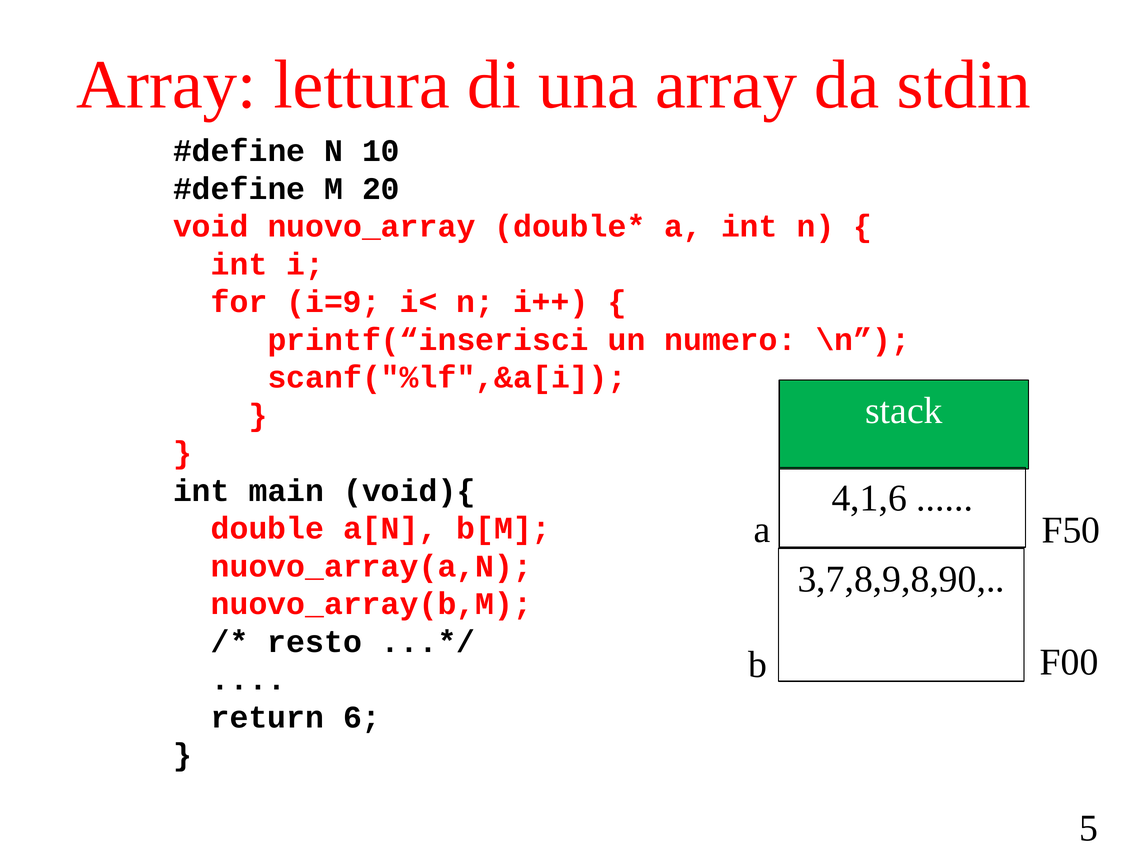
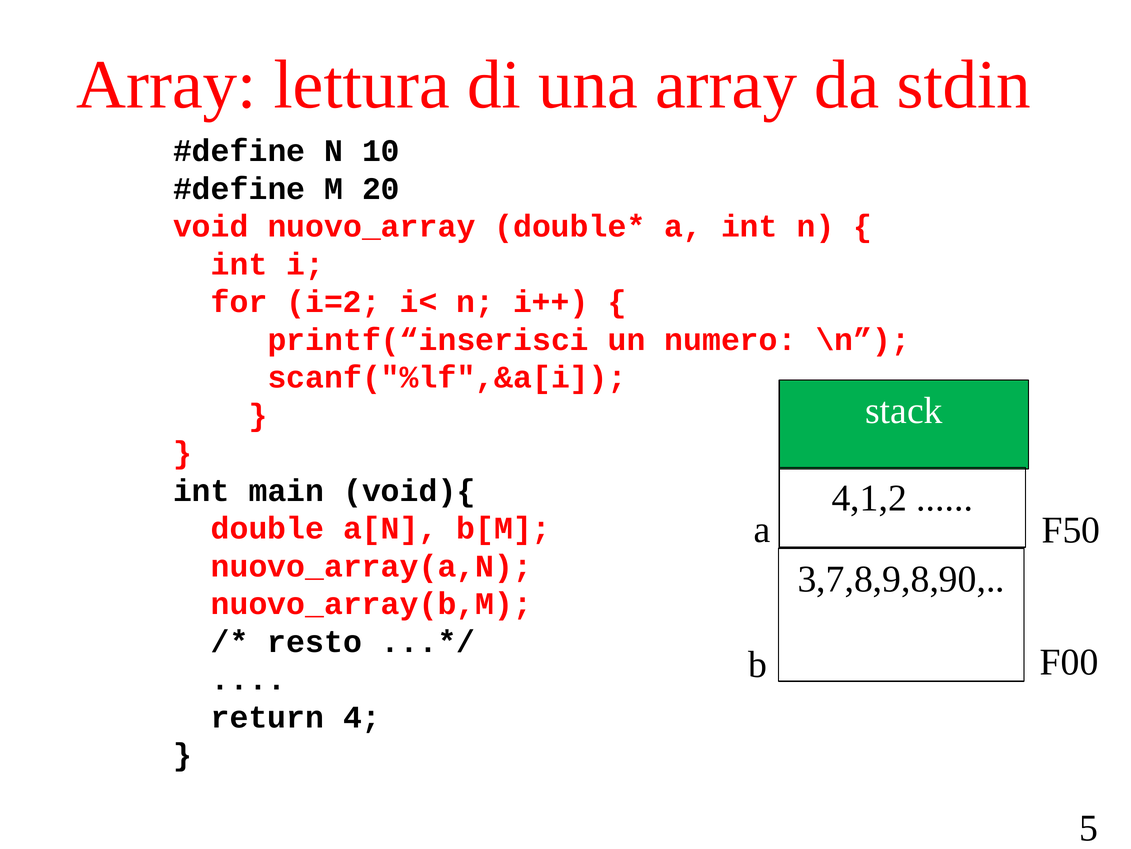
i=9: i=9 -> i=2
4,1,6: 4,1,6 -> 4,1,2
6: 6 -> 4
